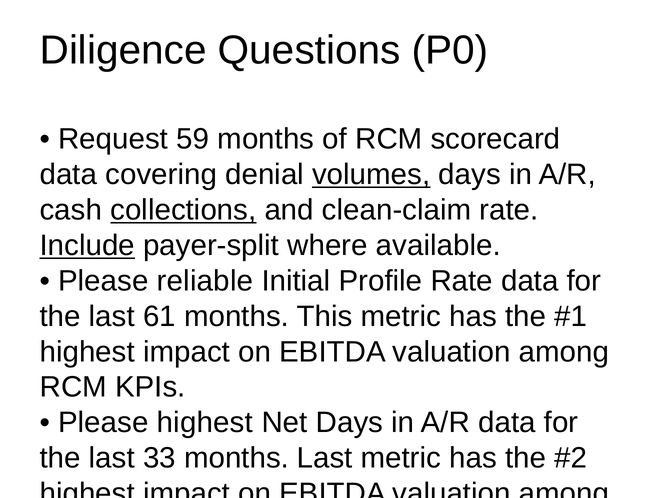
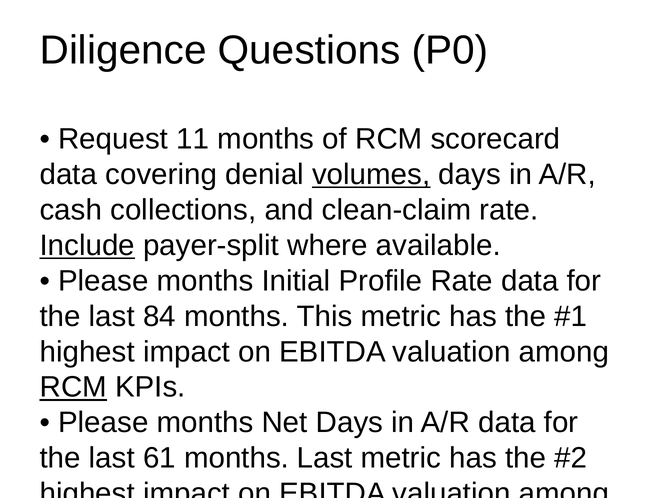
59: 59 -> 11
collections underline: present -> none
reliable at (205, 281): reliable -> months
61: 61 -> 84
RCM at (73, 387) underline: none -> present
highest at (205, 423): highest -> months
33: 33 -> 61
